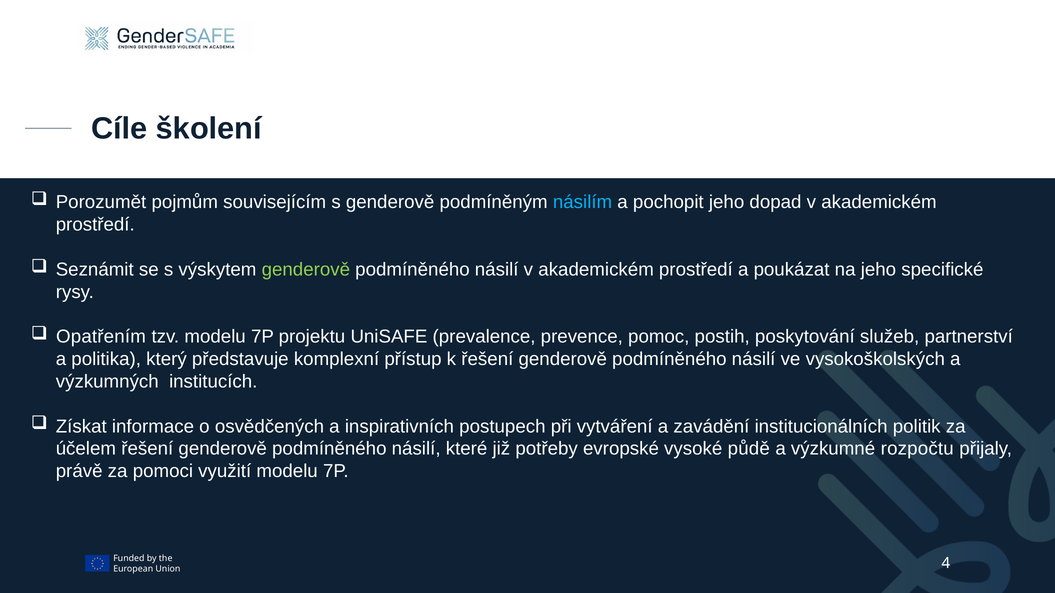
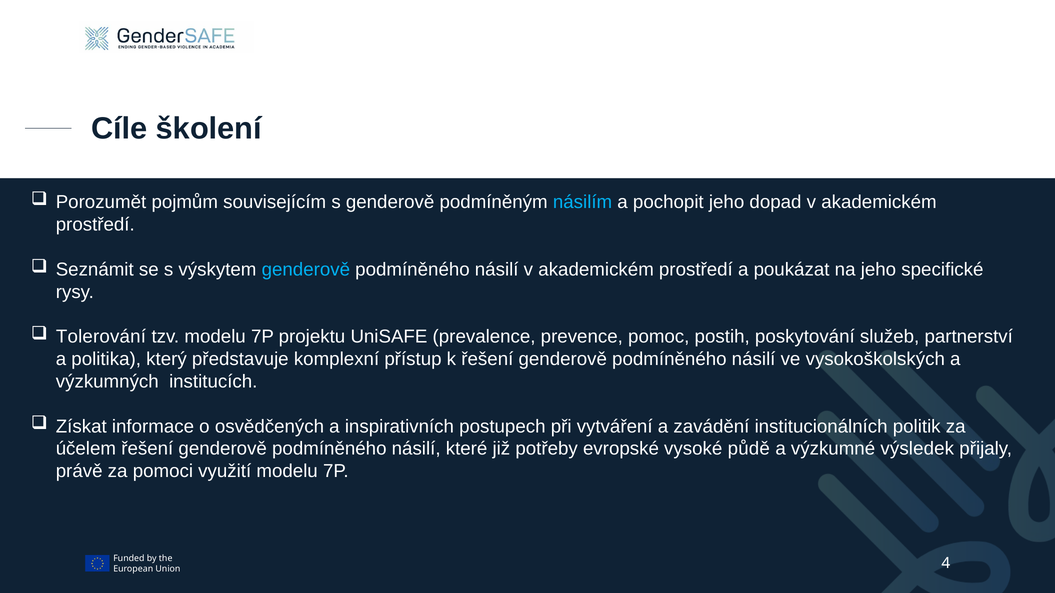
genderově at (306, 270) colour: light green -> light blue
Opatřením: Opatřením -> Tolerování
rozpočtu: rozpočtu -> výsledek
